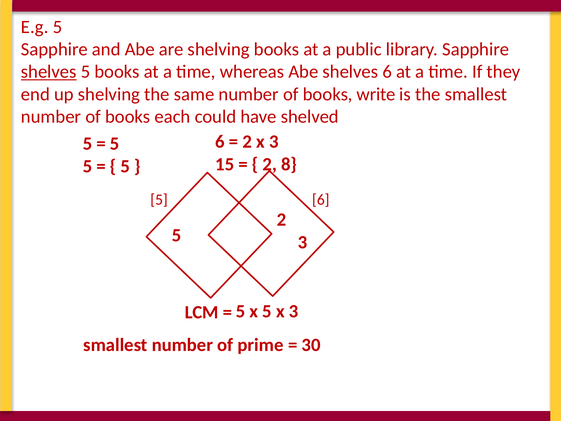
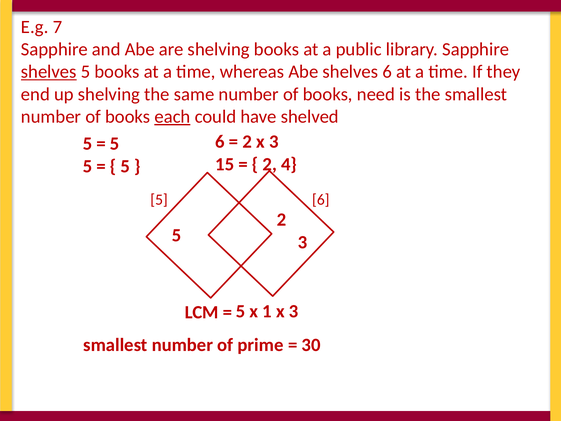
E.g 5: 5 -> 7
write: write -> need
each underline: none -> present
8: 8 -> 4
x 5: 5 -> 1
